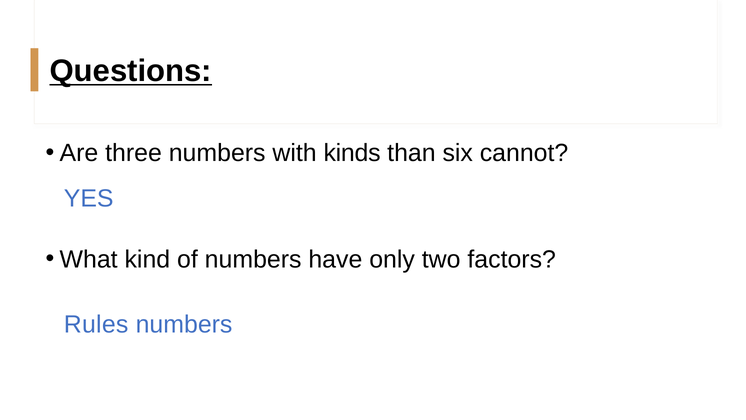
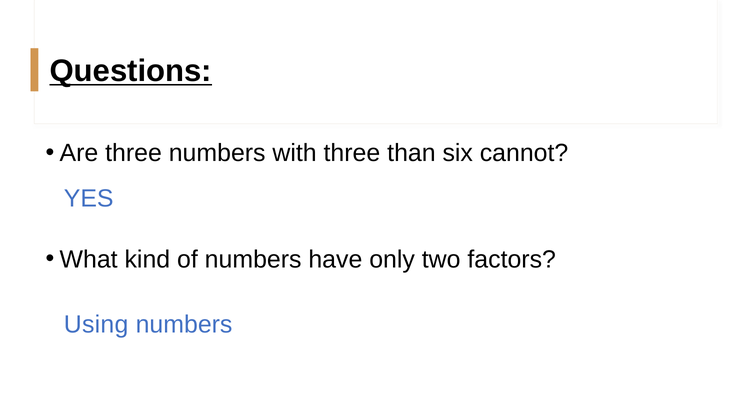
with kinds: kinds -> three
Rules: Rules -> Using
